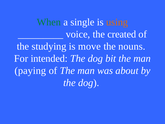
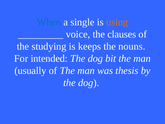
When colour: green -> blue
created: created -> clauses
move: move -> keeps
paying: paying -> usually
about: about -> thesis
